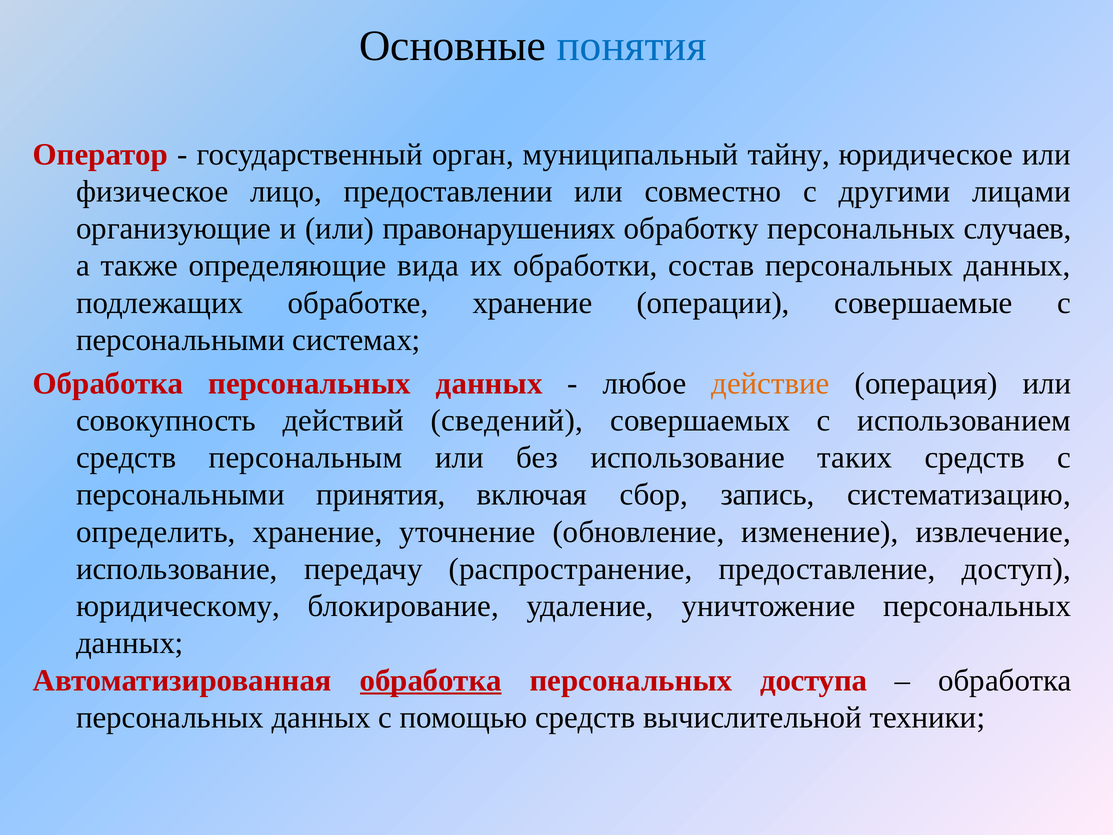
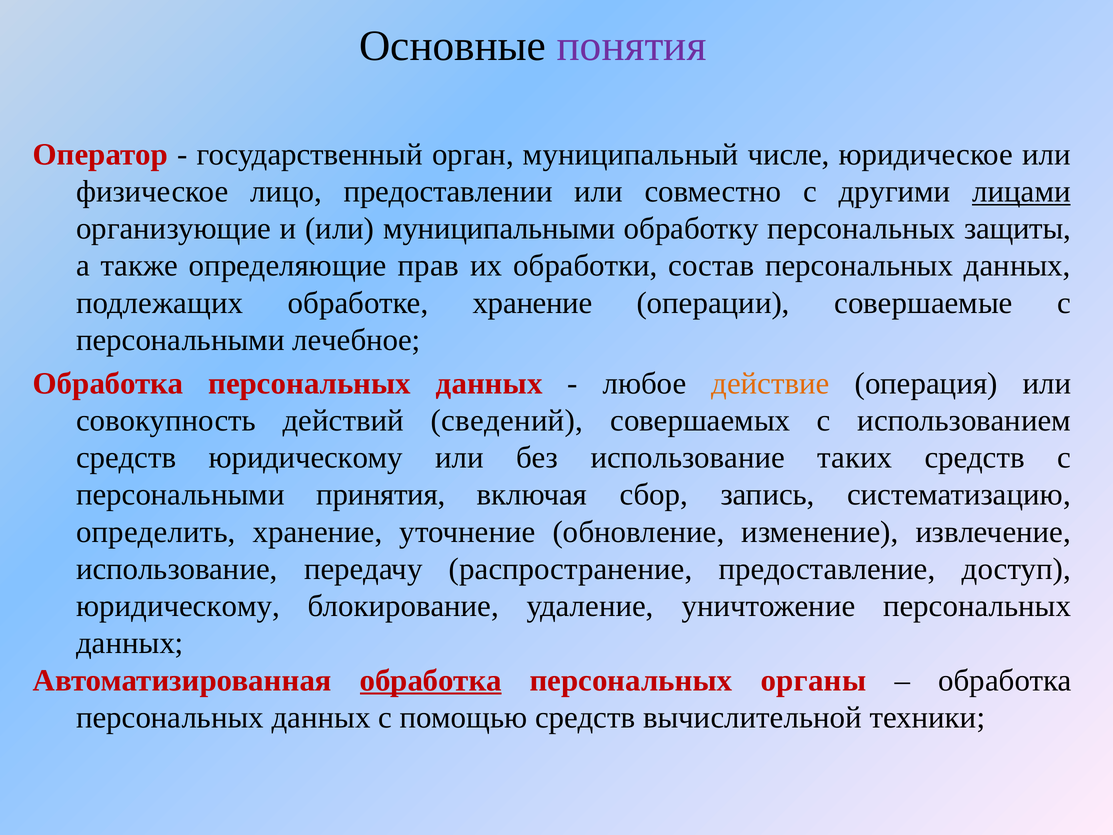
понятия colour: blue -> purple
тайну: тайну -> числе
лицами underline: none -> present
правонарушениях: правонарушениях -> муниципальными
случаев: случаев -> защиты
вида: вида -> прав
системах: системах -> лечебное
средств персональным: персональным -> юридическому
доступа: доступа -> органы
